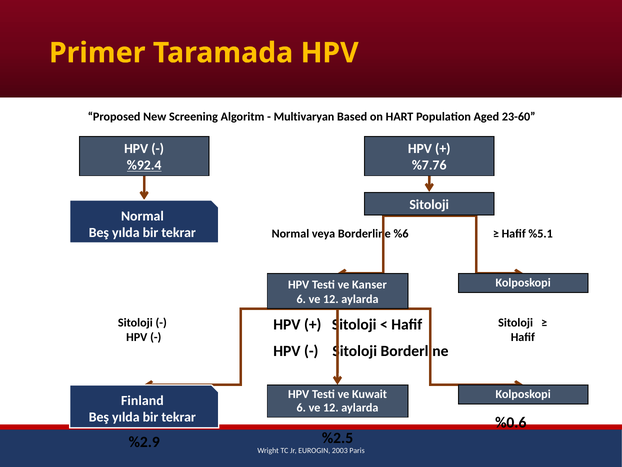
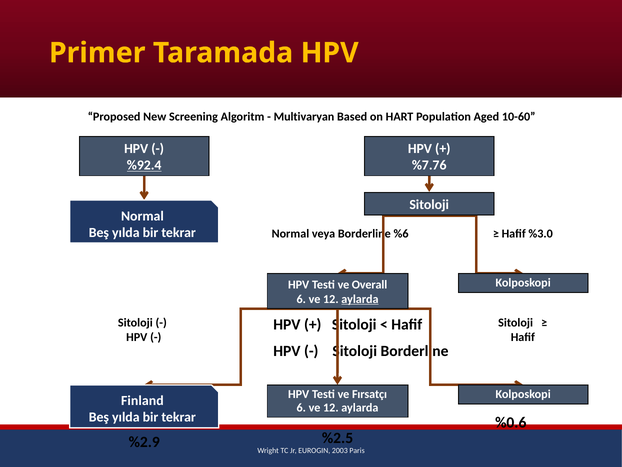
23-60: 23-60 -> 10-60
%5.1: %5.1 -> %3.0
Kanser: Kanser -> Overall
aylarda at (360, 299) underline: none -> present
Kuwait: Kuwait -> Fırsatçı
